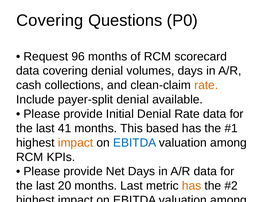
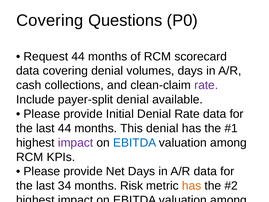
Request 96: 96 -> 44
rate at (206, 85) colour: orange -> purple
last 41: 41 -> 44
This based: based -> denial
impact at (76, 143) colour: orange -> purple
20: 20 -> 34
months Last: Last -> Risk
